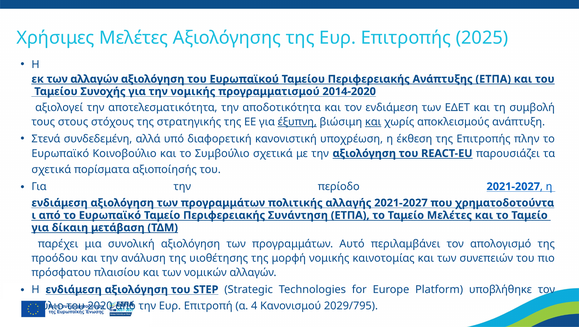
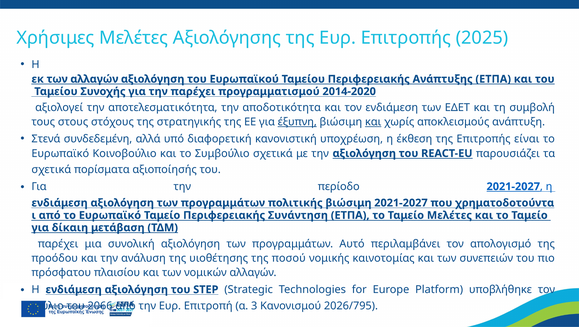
Ευρωπαϊκού underline: present -> none
την νομικής: νομικής -> παρέχει
πλην: πλην -> είναι
2021-2027 at (513, 187) underline: none -> present
πολιτικής αλλαγής: αλλαγής -> βιώσιμη
μορφή: μορφή -> ποσού
2020: 2020 -> 2066
4: 4 -> 3
2029/795: 2029/795 -> 2026/795
